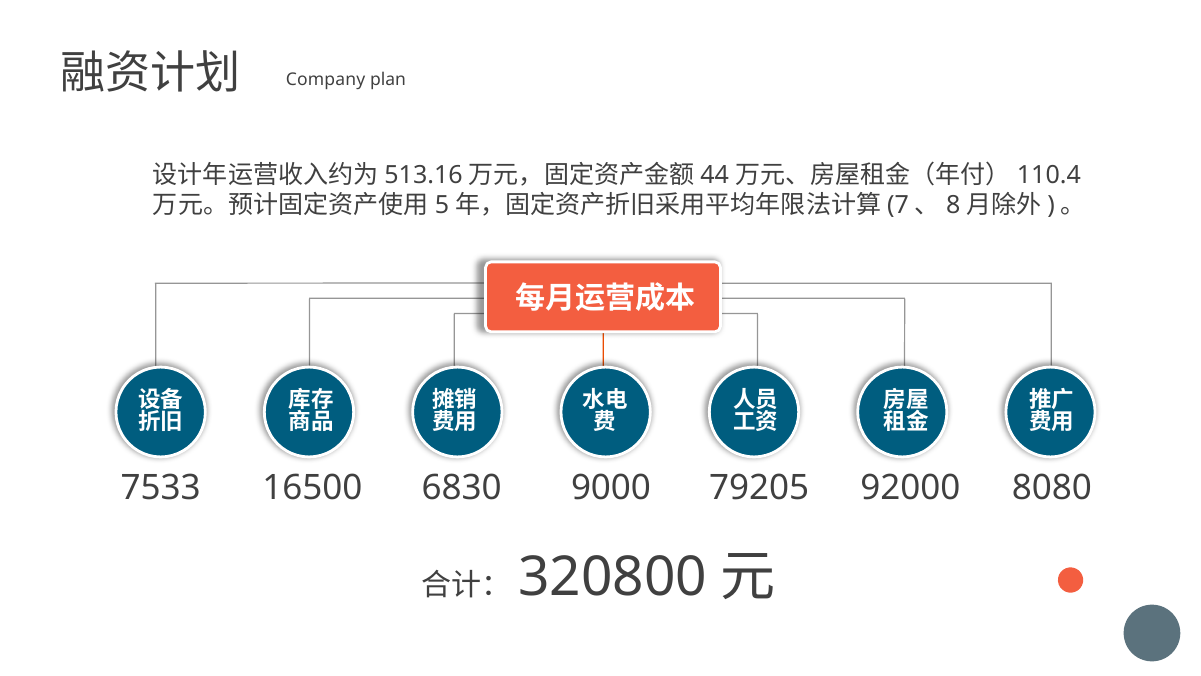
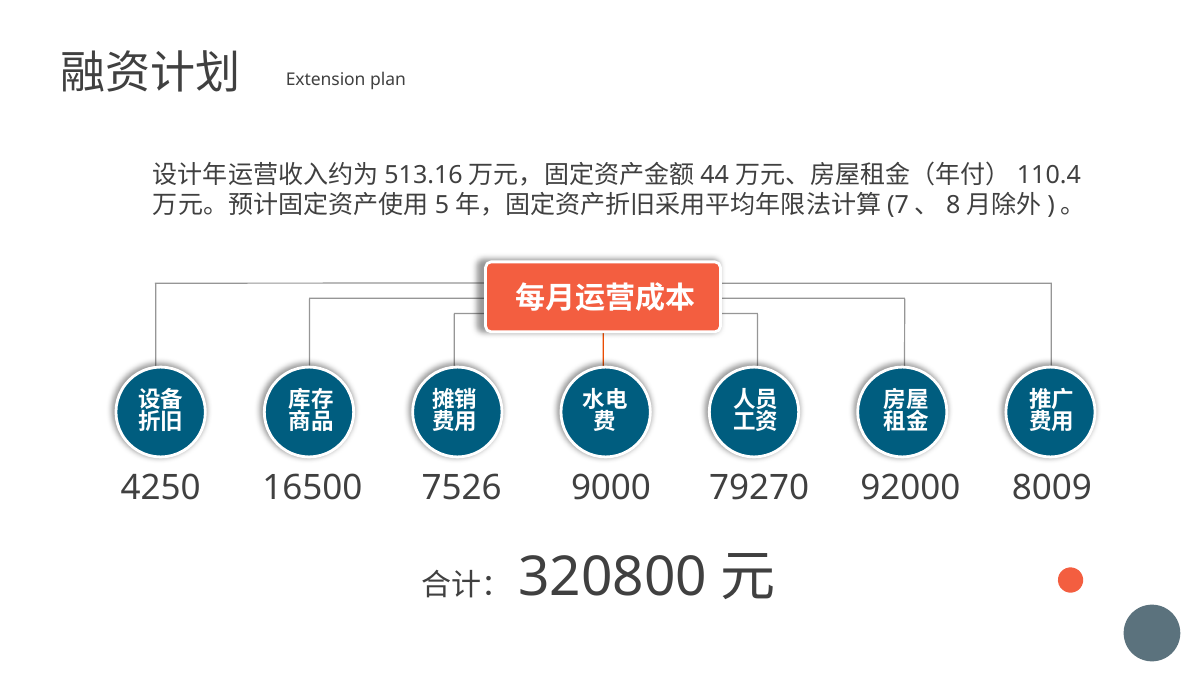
Company: Company -> Extension
7533: 7533 -> 4250
6830: 6830 -> 7526
79205: 79205 -> 79270
8080: 8080 -> 8009
